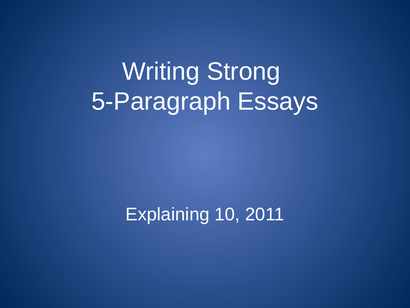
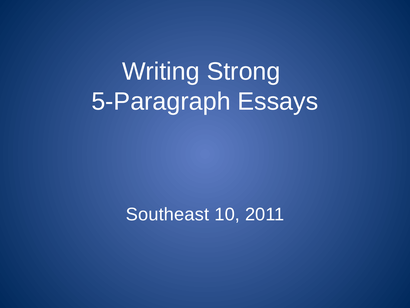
Explaining: Explaining -> Southeast
